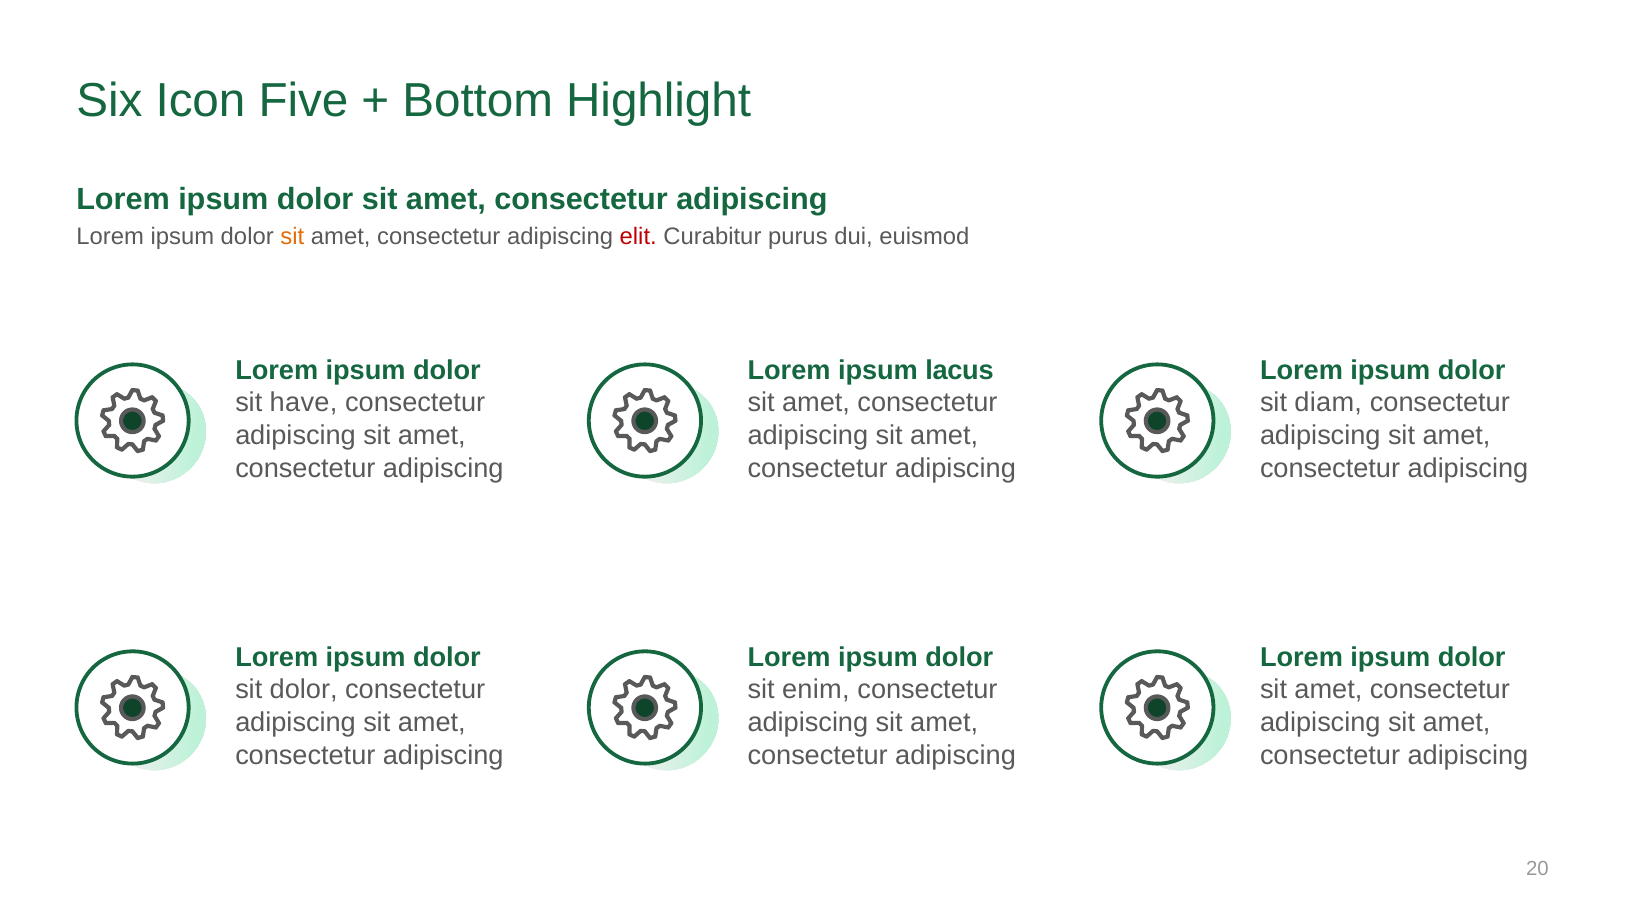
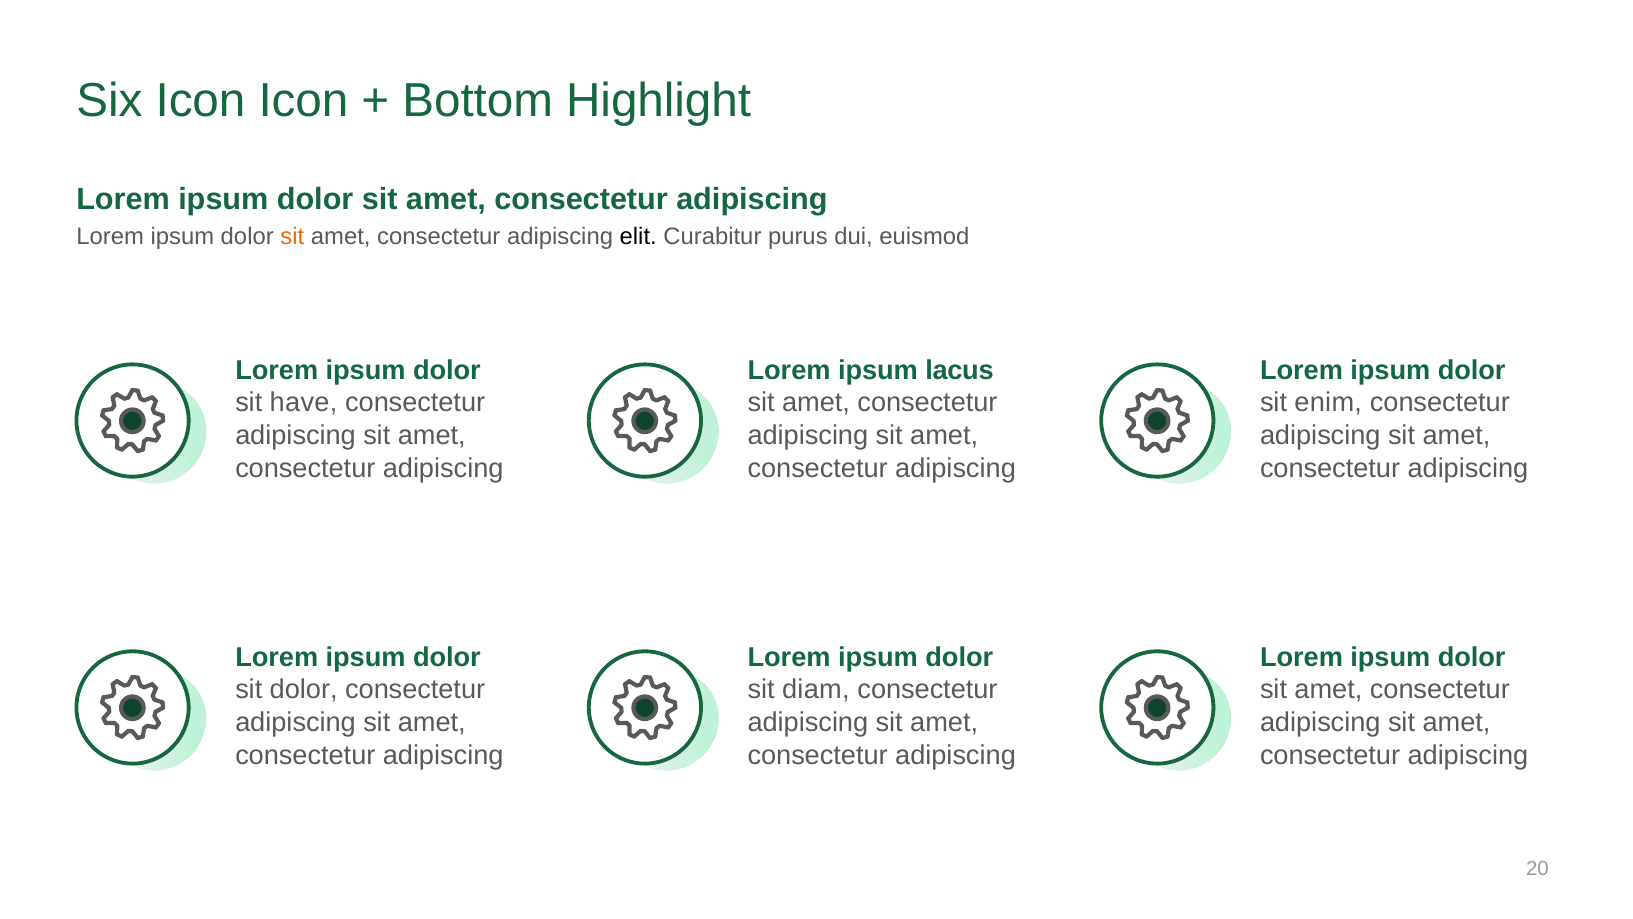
Icon Five: Five -> Icon
elit colour: red -> black
diam: diam -> enim
enim: enim -> diam
